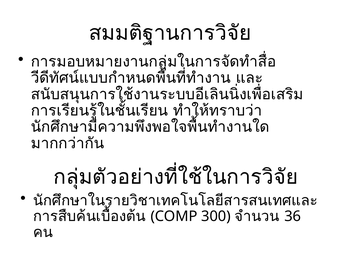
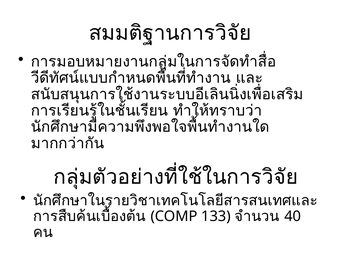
300: 300 -> 133
36: 36 -> 40
